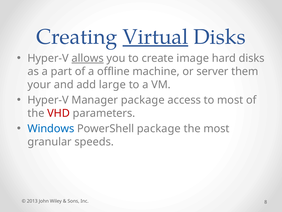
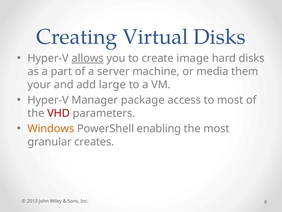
Virtual underline: present -> none
offline: offline -> server
server: server -> media
Windows colour: blue -> orange
PowerShell package: package -> enabling
speeds: speeds -> creates
